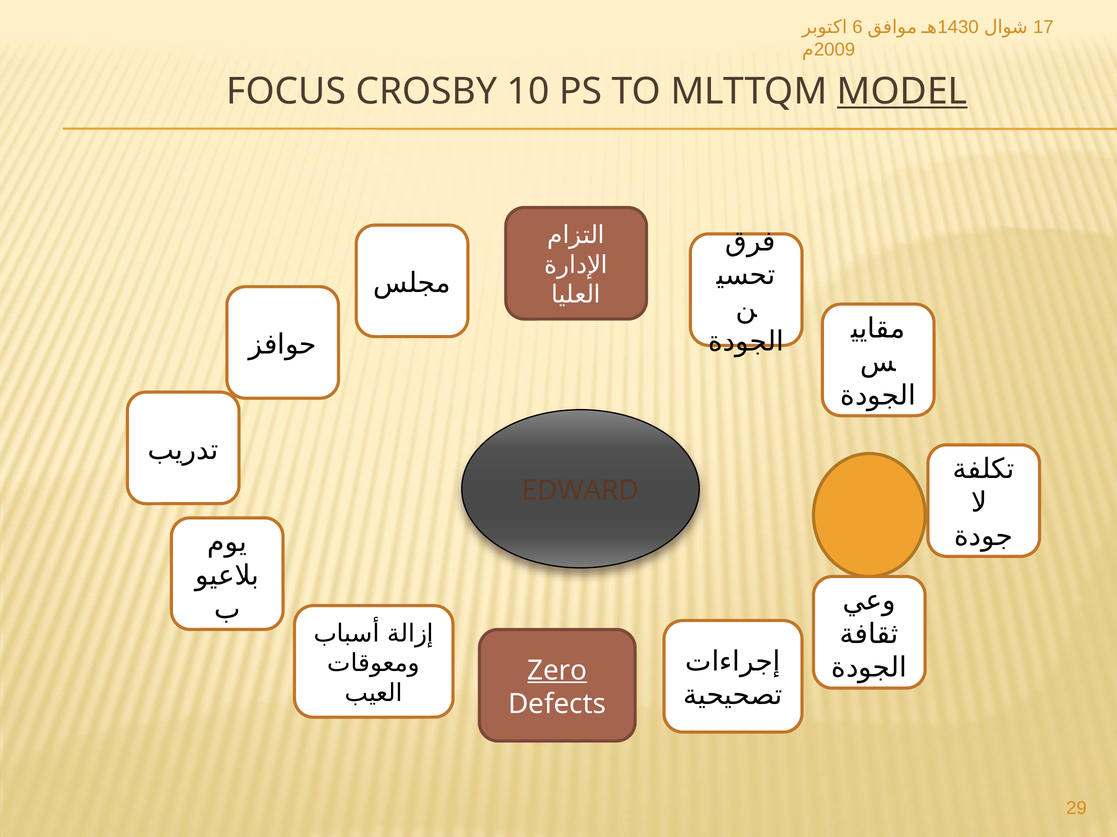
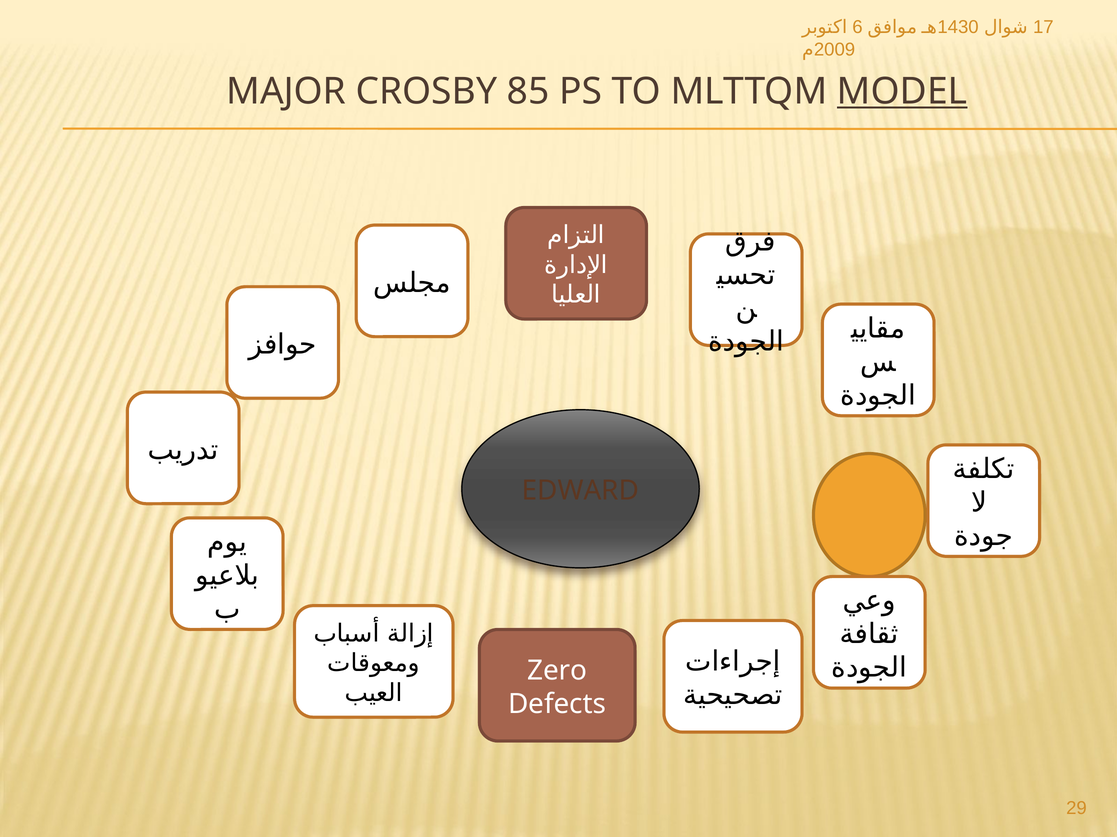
FOCUS: FOCUS -> MAJOR
10: 10 -> 85
Zero underline: present -> none
